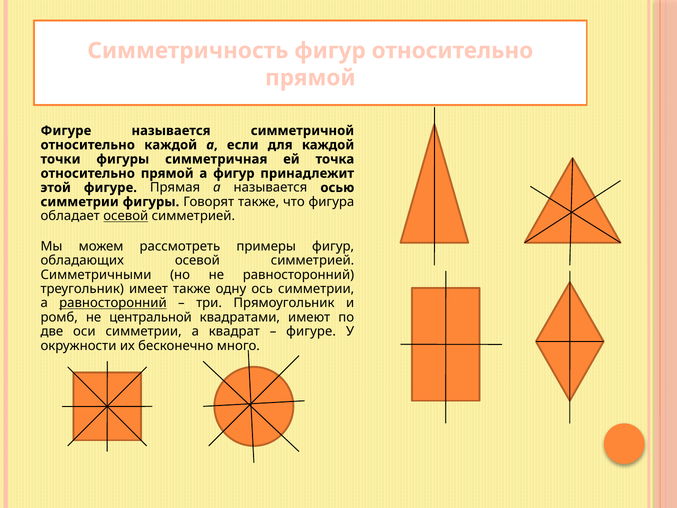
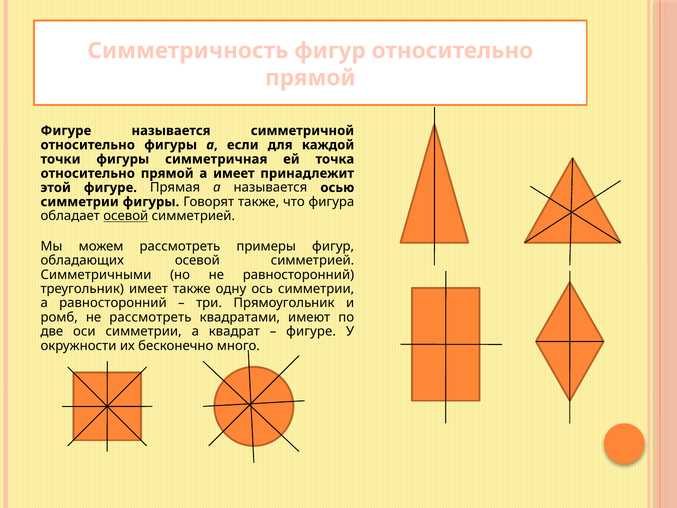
относительно каждой: каждой -> фигуры
а фигур: фигур -> имеет
равносторонний at (113, 303) underline: present -> none
не центральной: центральной -> рассмотреть
